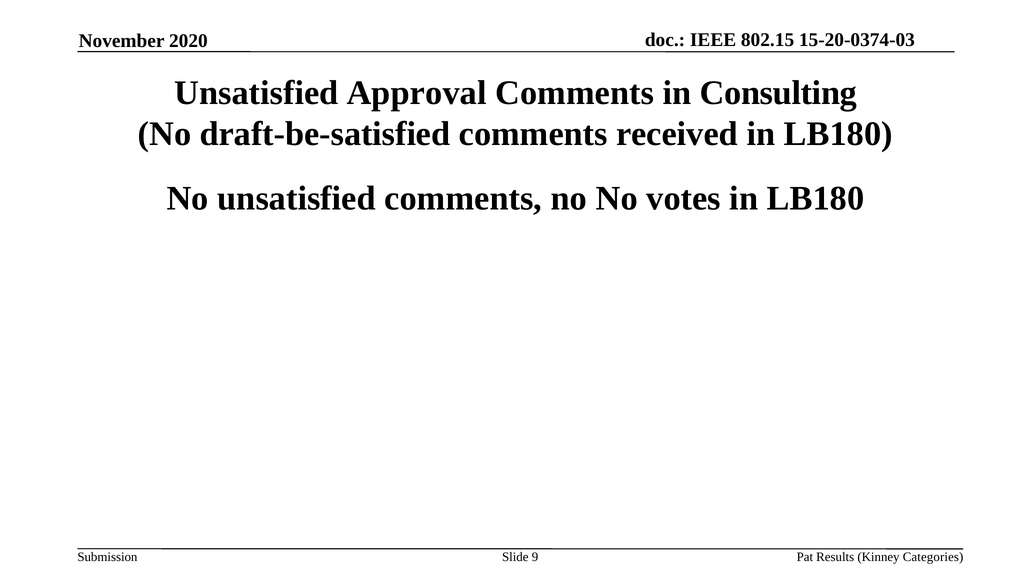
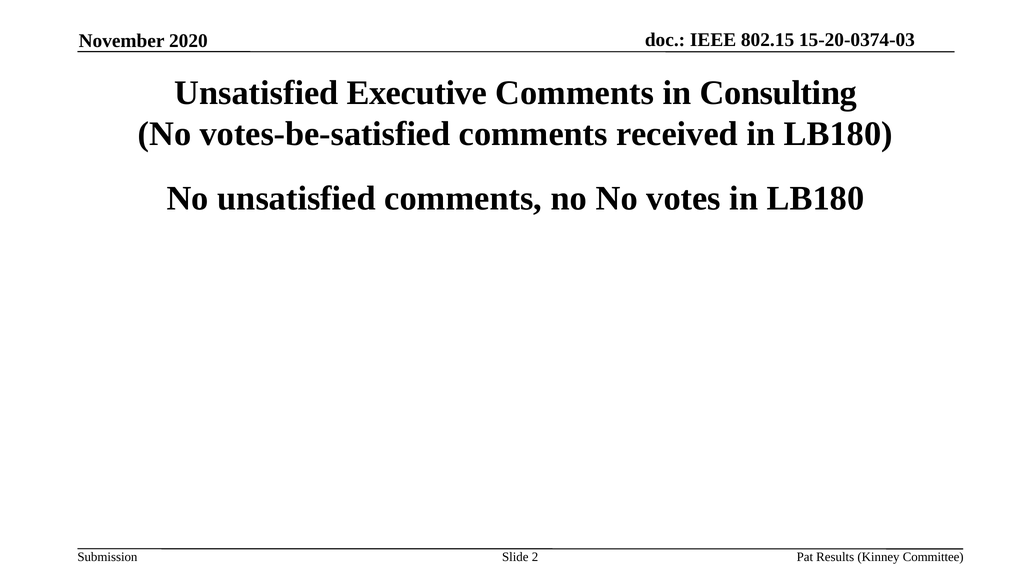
Approval: Approval -> Executive
draft-be-satisfied: draft-be-satisfied -> votes-be-satisfied
Categories: Categories -> Committee
9: 9 -> 2
